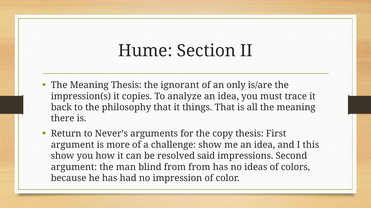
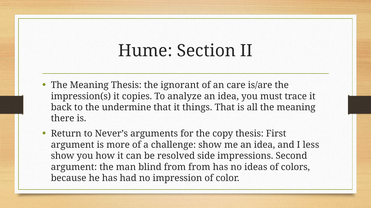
only: only -> care
philosophy: philosophy -> undermine
this: this -> less
said: said -> side
